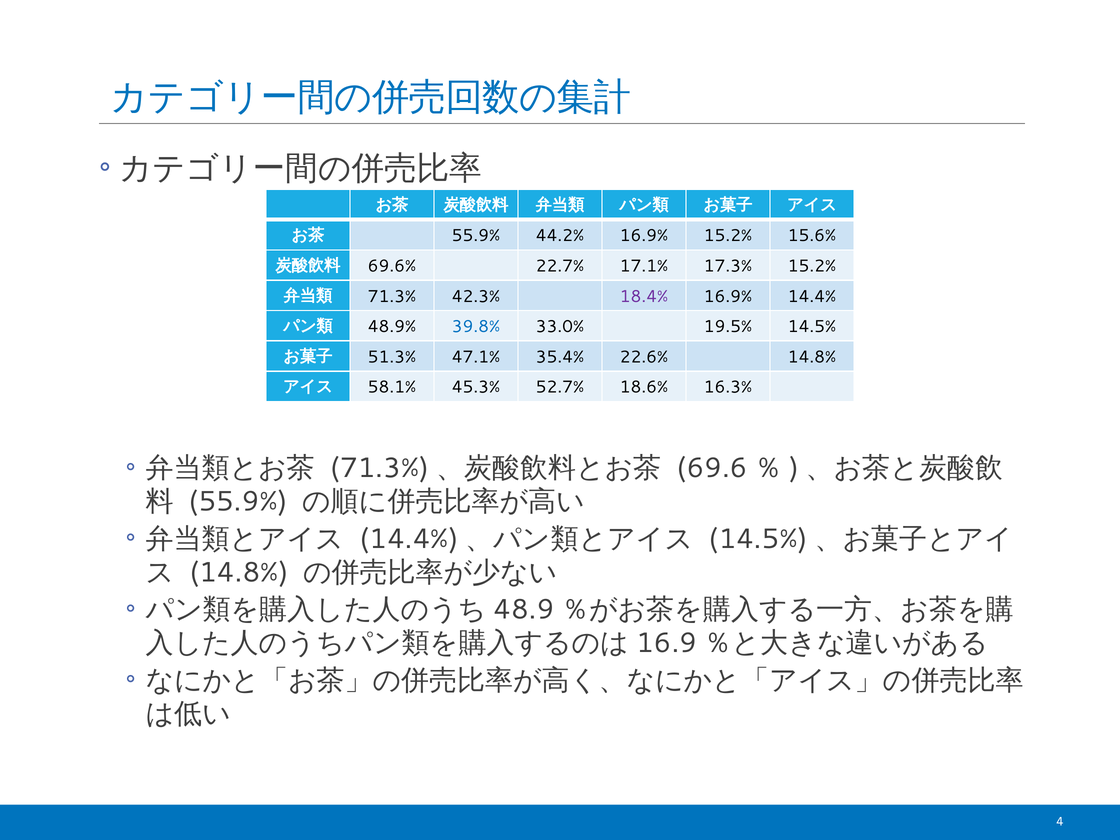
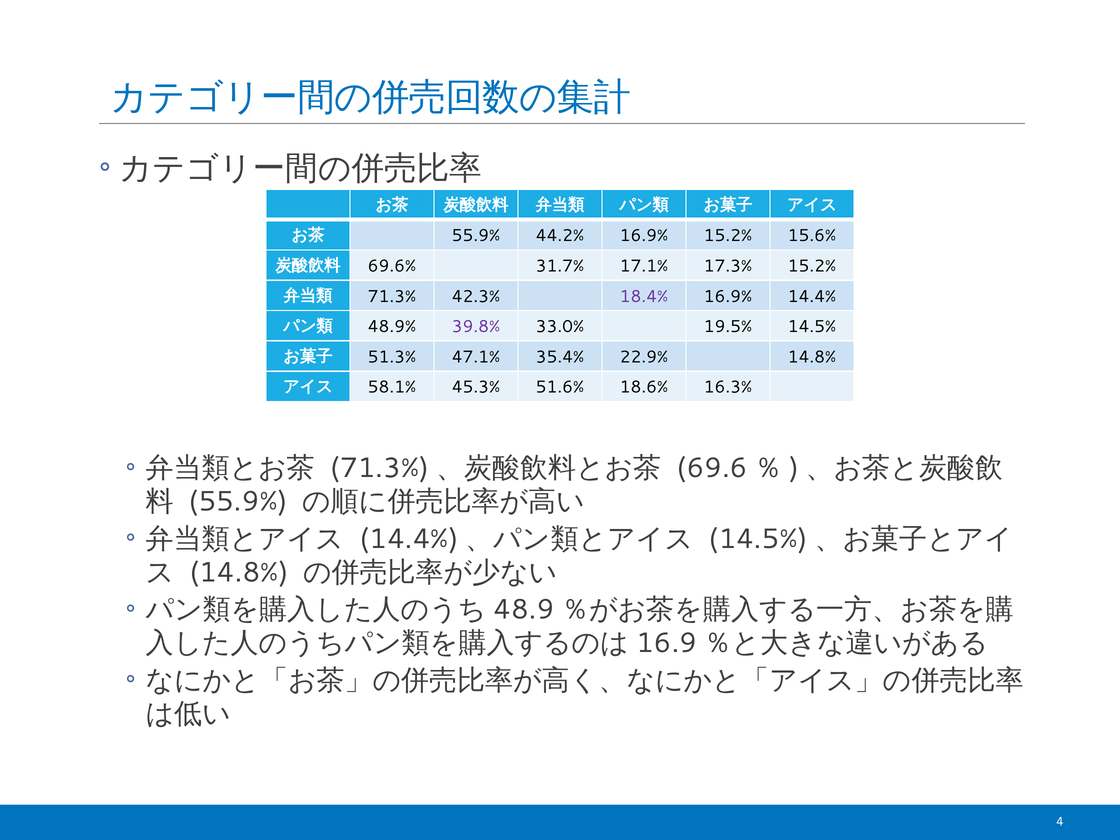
22.7%: 22.7% -> 31.7%
39.8% colour: blue -> purple
22.6%: 22.6% -> 22.9%
52.7%: 52.7% -> 51.6%
